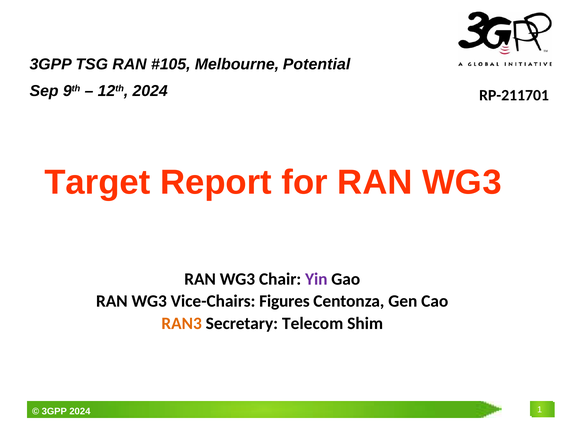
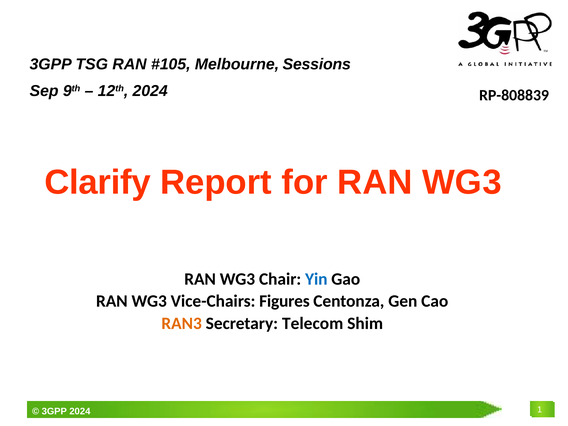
Potential: Potential -> Sessions
RP-211701: RP-211701 -> RP-808839
Target: Target -> Clarify
Yin colour: purple -> blue
